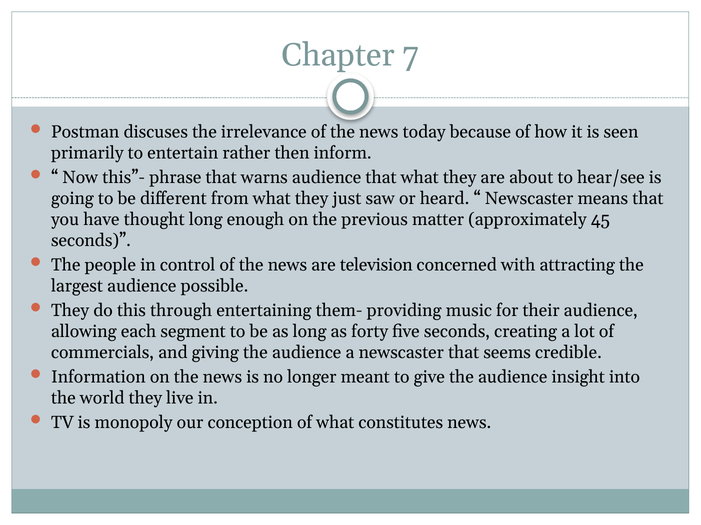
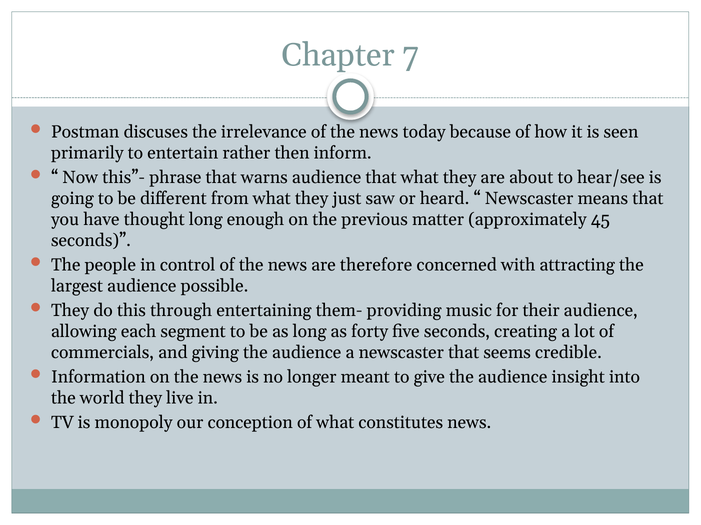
television: television -> therefore
